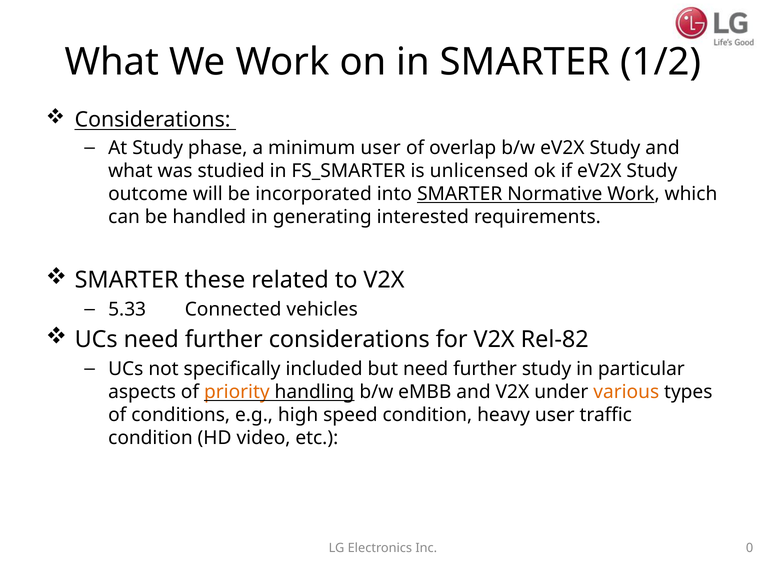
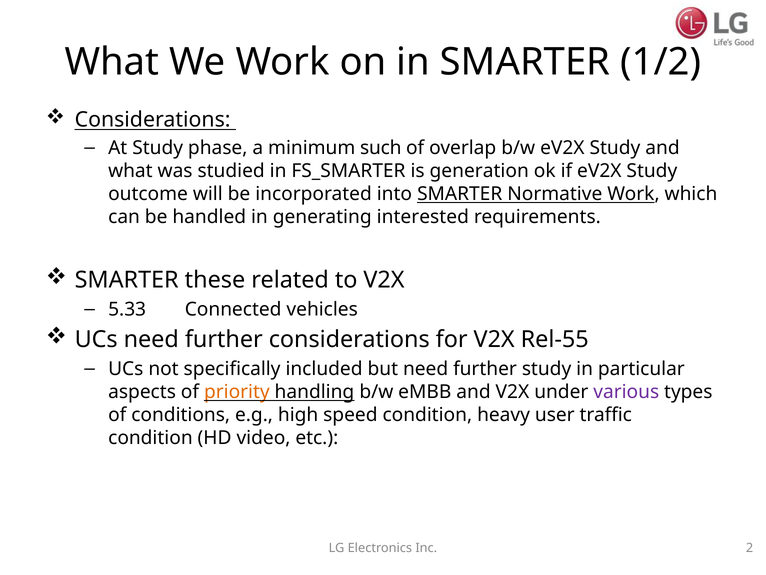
minimum user: user -> such
unlicensed: unlicensed -> generation
Rel-82: Rel-82 -> Rel-55
various colour: orange -> purple
0: 0 -> 2
